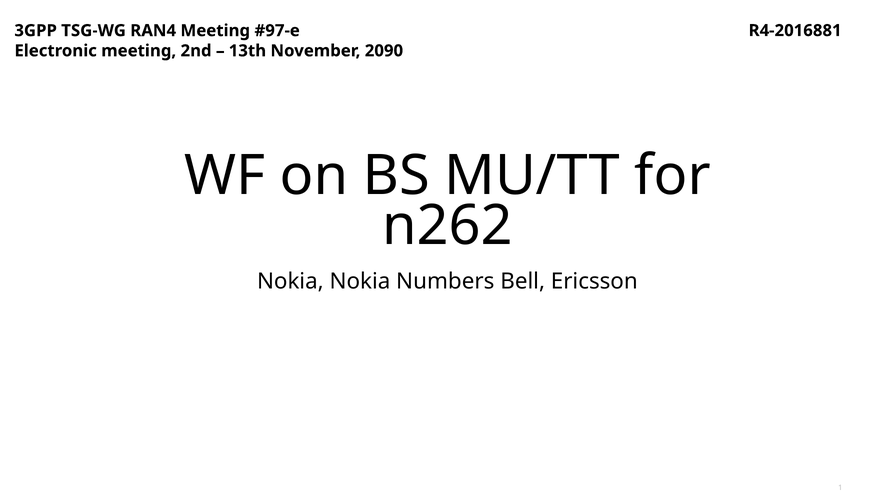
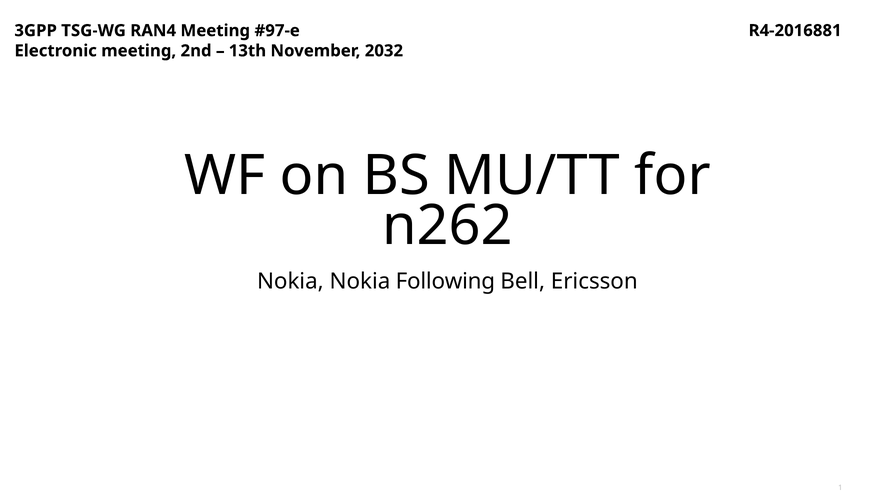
2090: 2090 -> 2032
Numbers: Numbers -> Following
